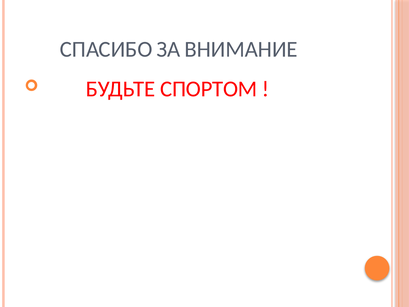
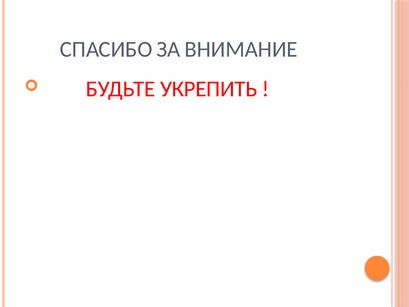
СПОРТОМ: СПОРТОМ -> УКРЕПИТЬ
